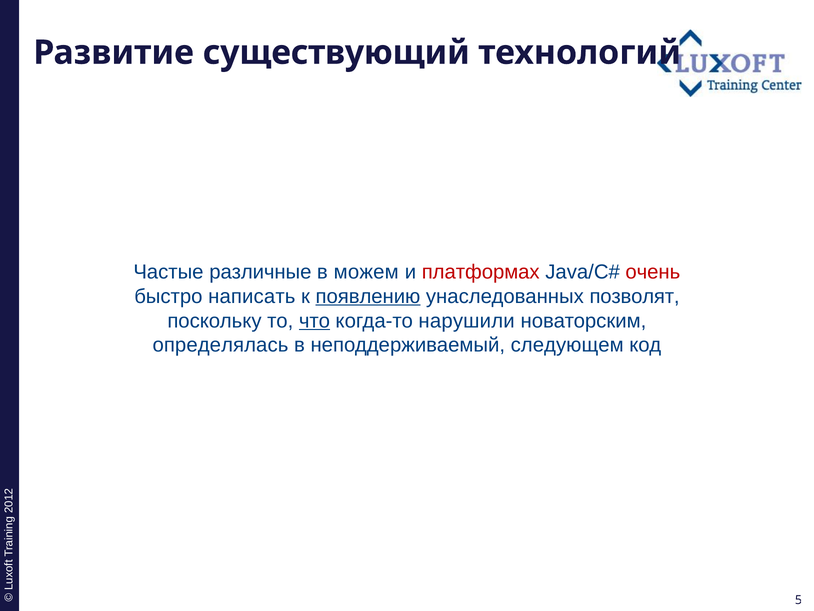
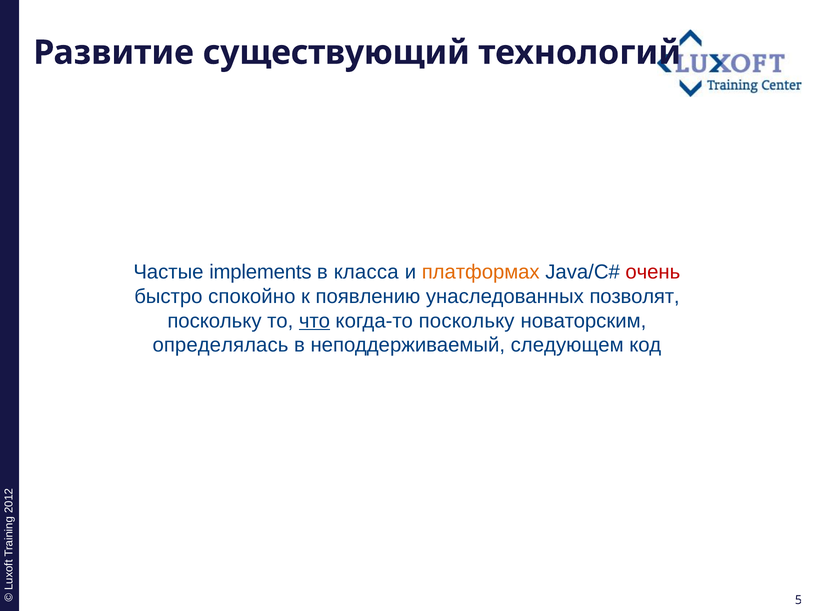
различные: различные -> implements
можем: можем -> класса
платформах colour: red -> orange
написать: написать -> спокойно
появлению underline: present -> none
когда-то нарушили: нарушили -> поскольку
